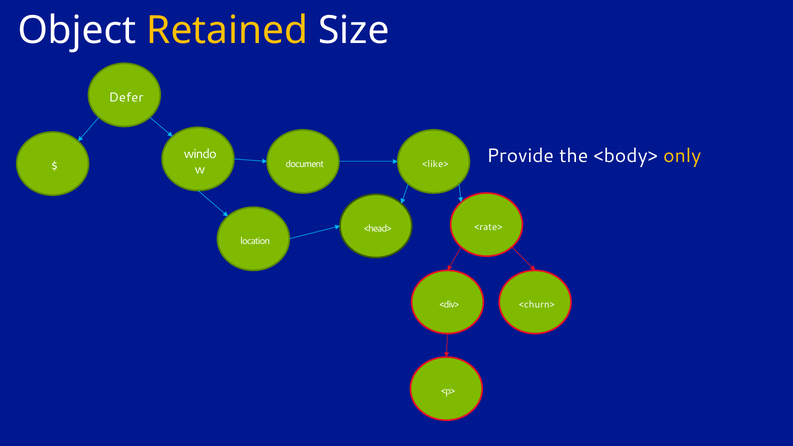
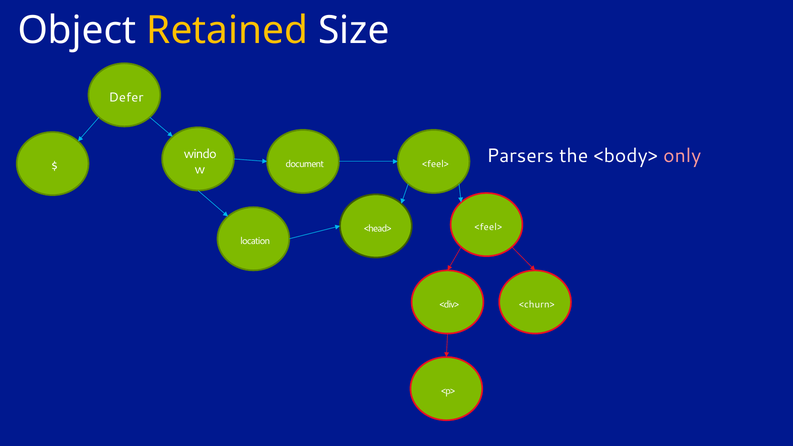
Provide: Provide -> Parsers
only colour: yellow -> pink
document <like>: <like> -> <feel>
<head> <rate>: <rate> -> <feel>
